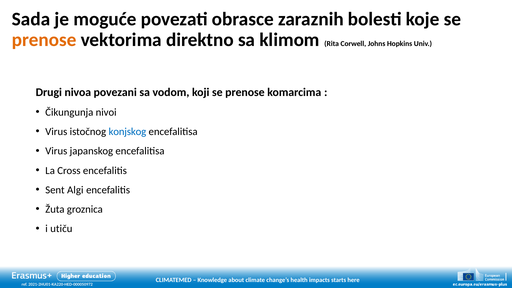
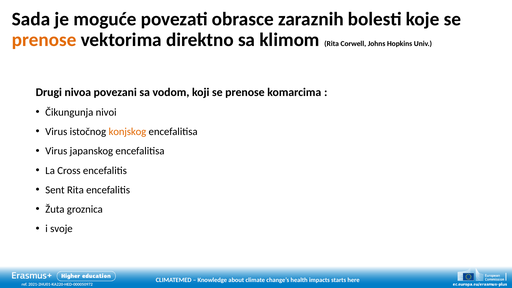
konjskog colour: blue -> orange
Sent Algi: Algi -> Rita
utiču: utiču -> svoje
